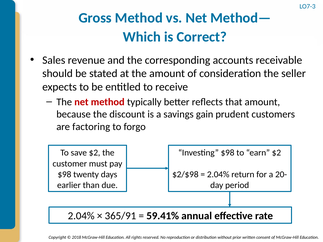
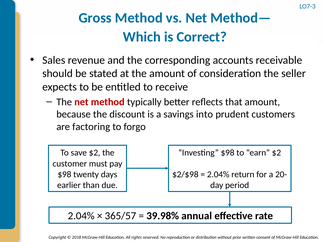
gain: gain -> into
365/91: 365/91 -> 365/57
59.41%: 59.41% -> 39.98%
